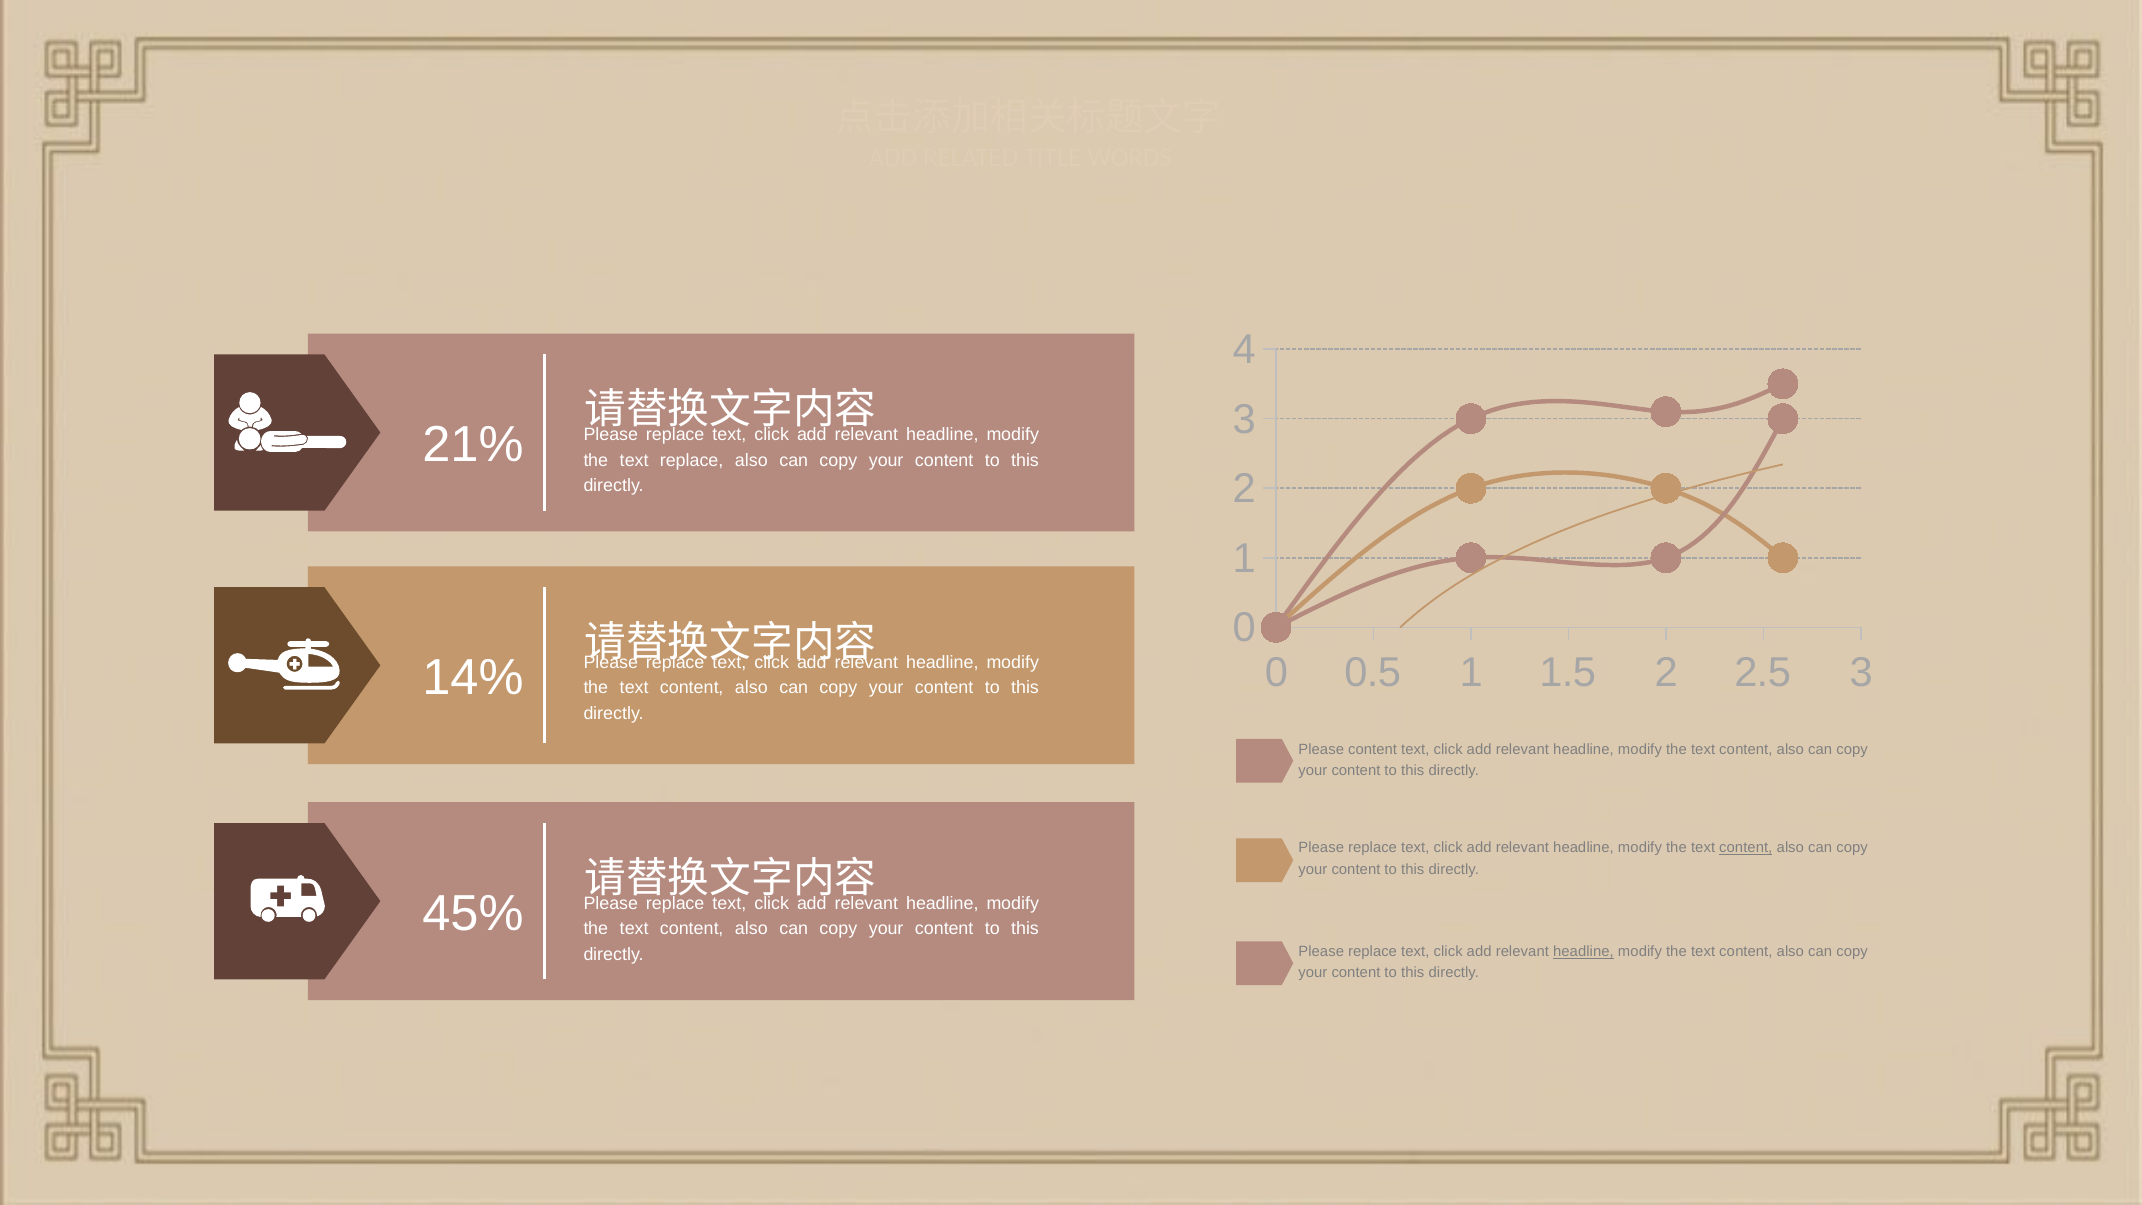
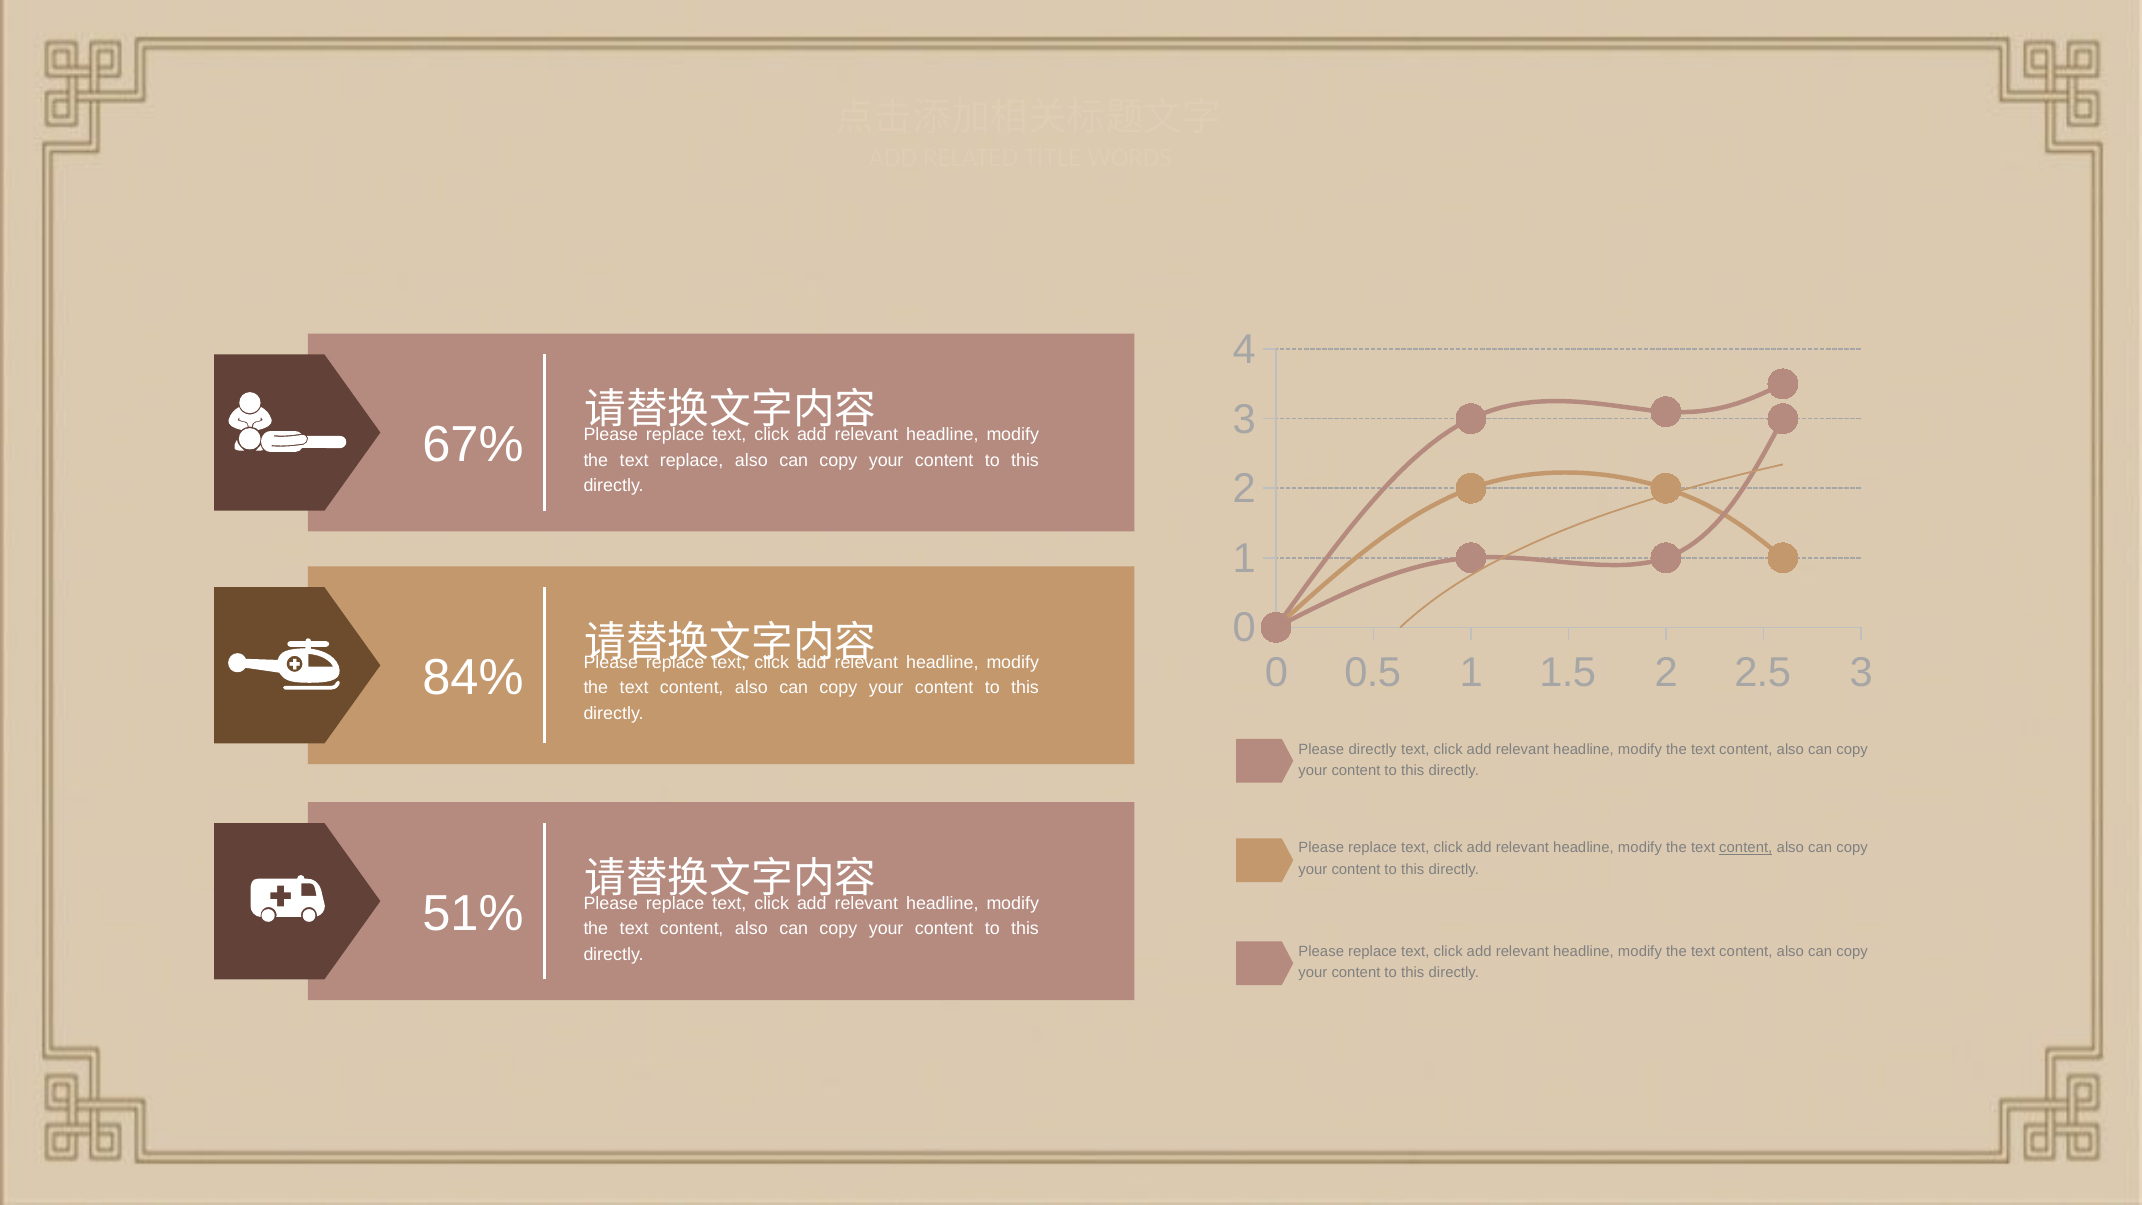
21%: 21% -> 67%
14%: 14% -> 84%
Please content: content -> directly
45%: 45% -> 51%
headline at (1583, 952) underline: present -> none
